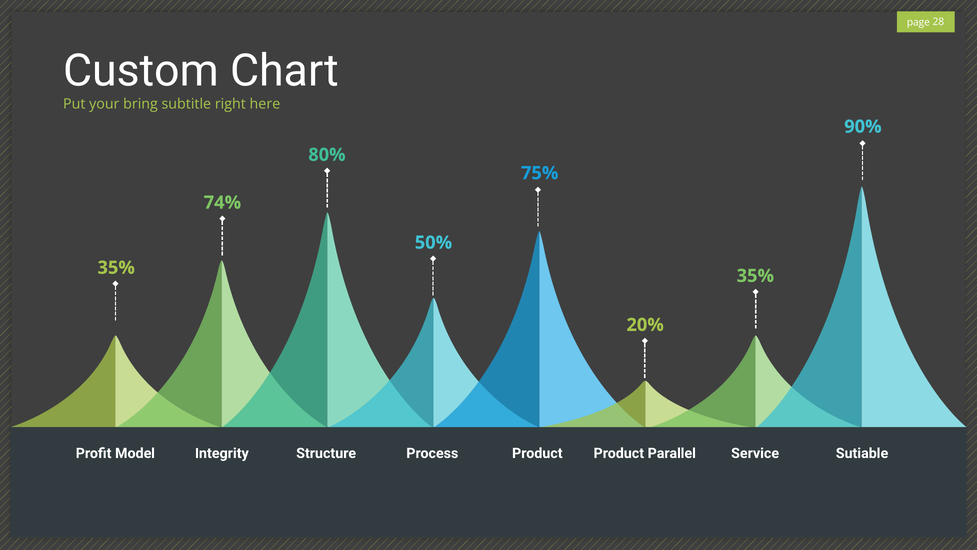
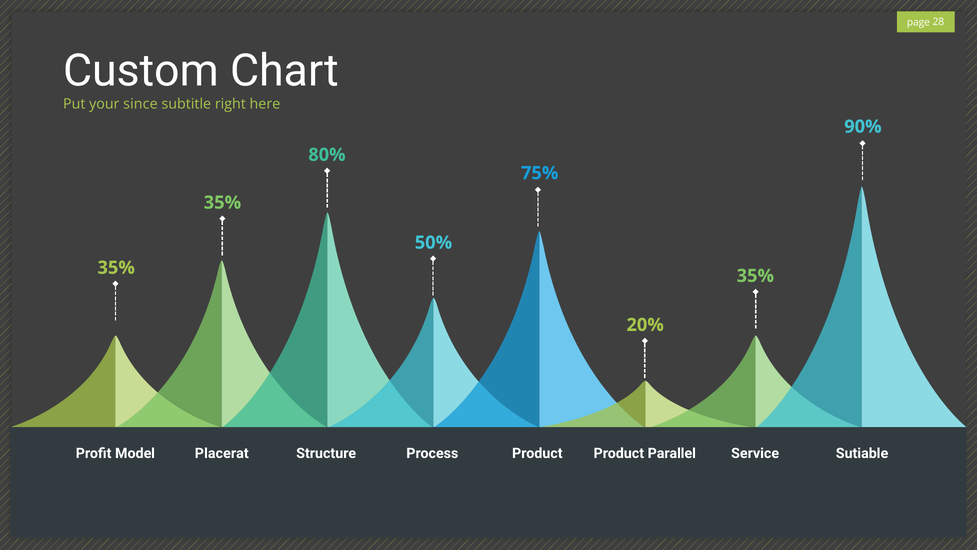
bring: bring -> since
74% at (222, 202): 74% -> 35%
Integrity: Integrity -> Placerat
